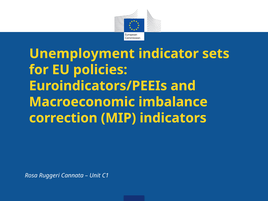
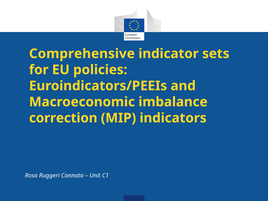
Unemployment: Unemployment -> Comprehensive
